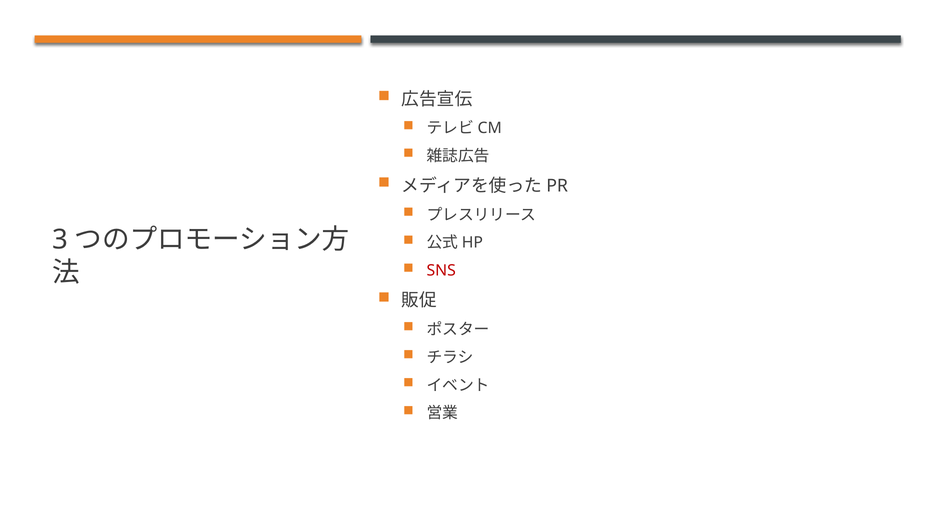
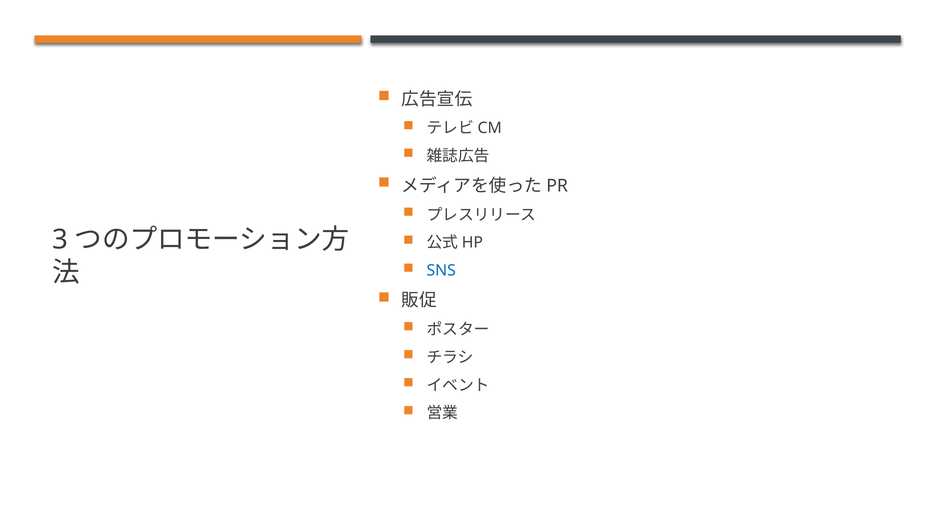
SNS colour: red -> blue
